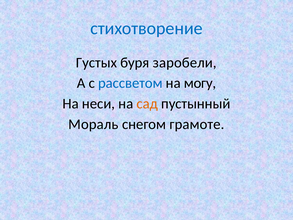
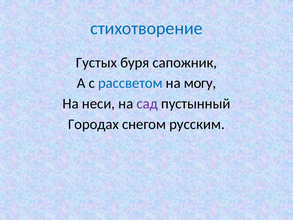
заробели: заробели -> сапожник
сад colour: orange -> purple
Мораль: Мораль -> Городах
грамоте: грамоте -> русским
